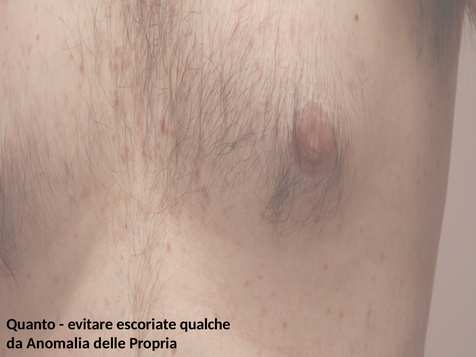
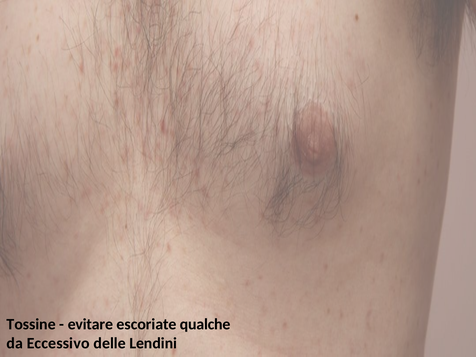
Quanto: Quanto -> Tossine
Anomalia: Anomalia -> Eccessivo
Propria: Propria -> Lendini
